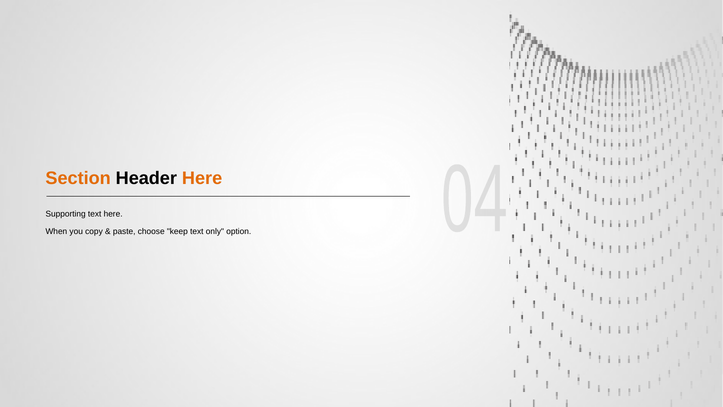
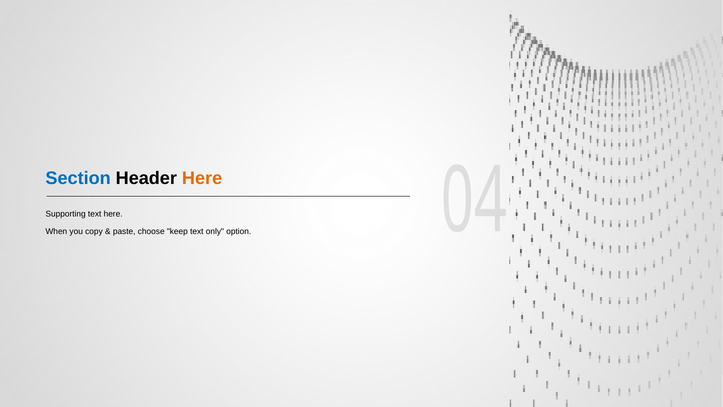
Section colour: orange -> blue
